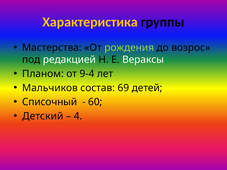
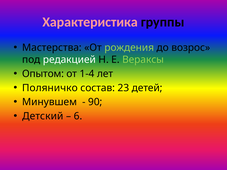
Характеристика colour: yellow -> pink
Вераксы colour: white -> light green
Планом: Планом -> Опытом
9-4: 9-4 -> 1-4
Мальчиков: Мальчиков -> Поляничко
69: 69 -> 23
Списочный: Списочный -> Минувшем
60: 60 -> 90
4: 4 -> 6
